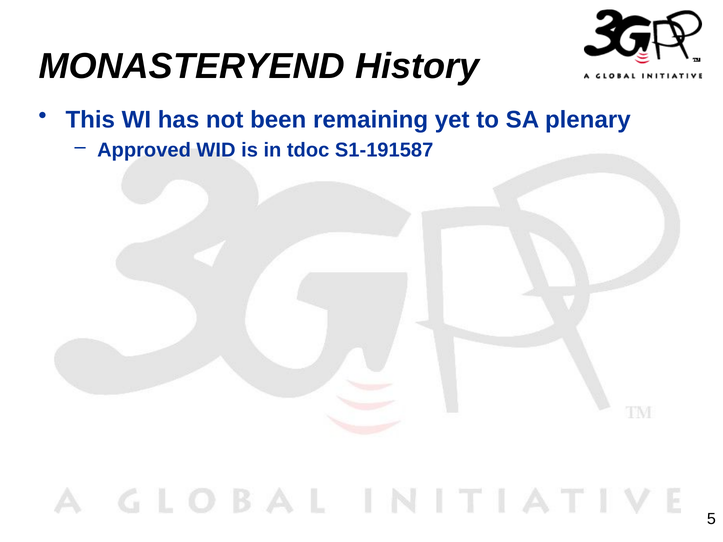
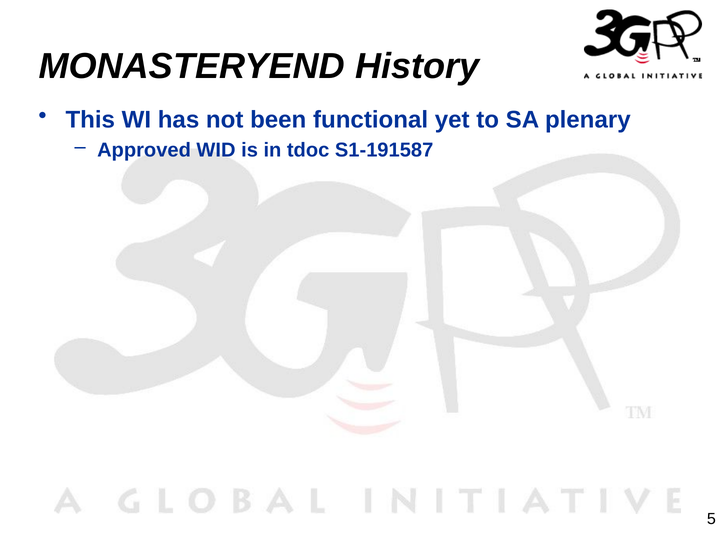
remaining: remaining -> functional
